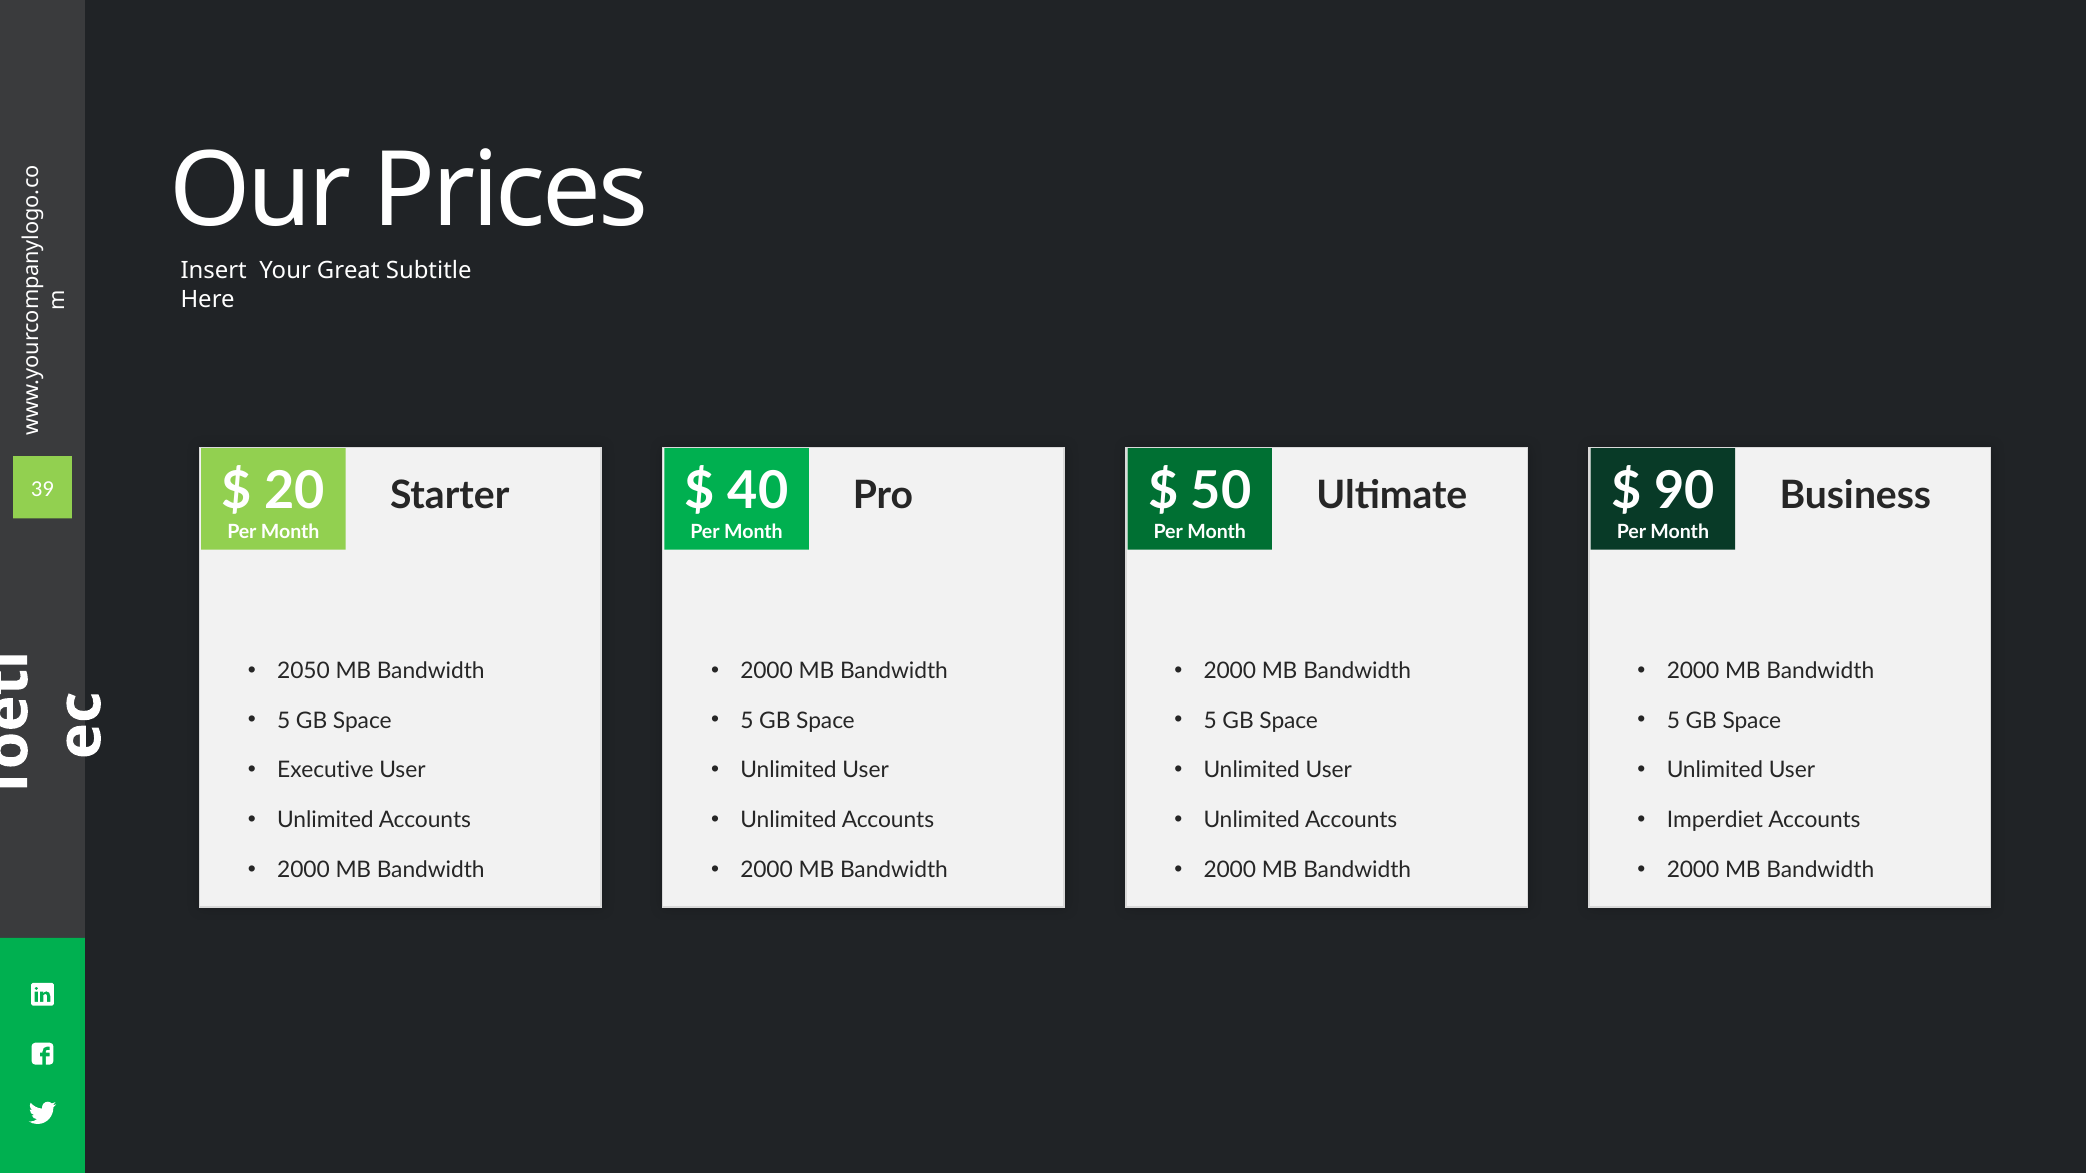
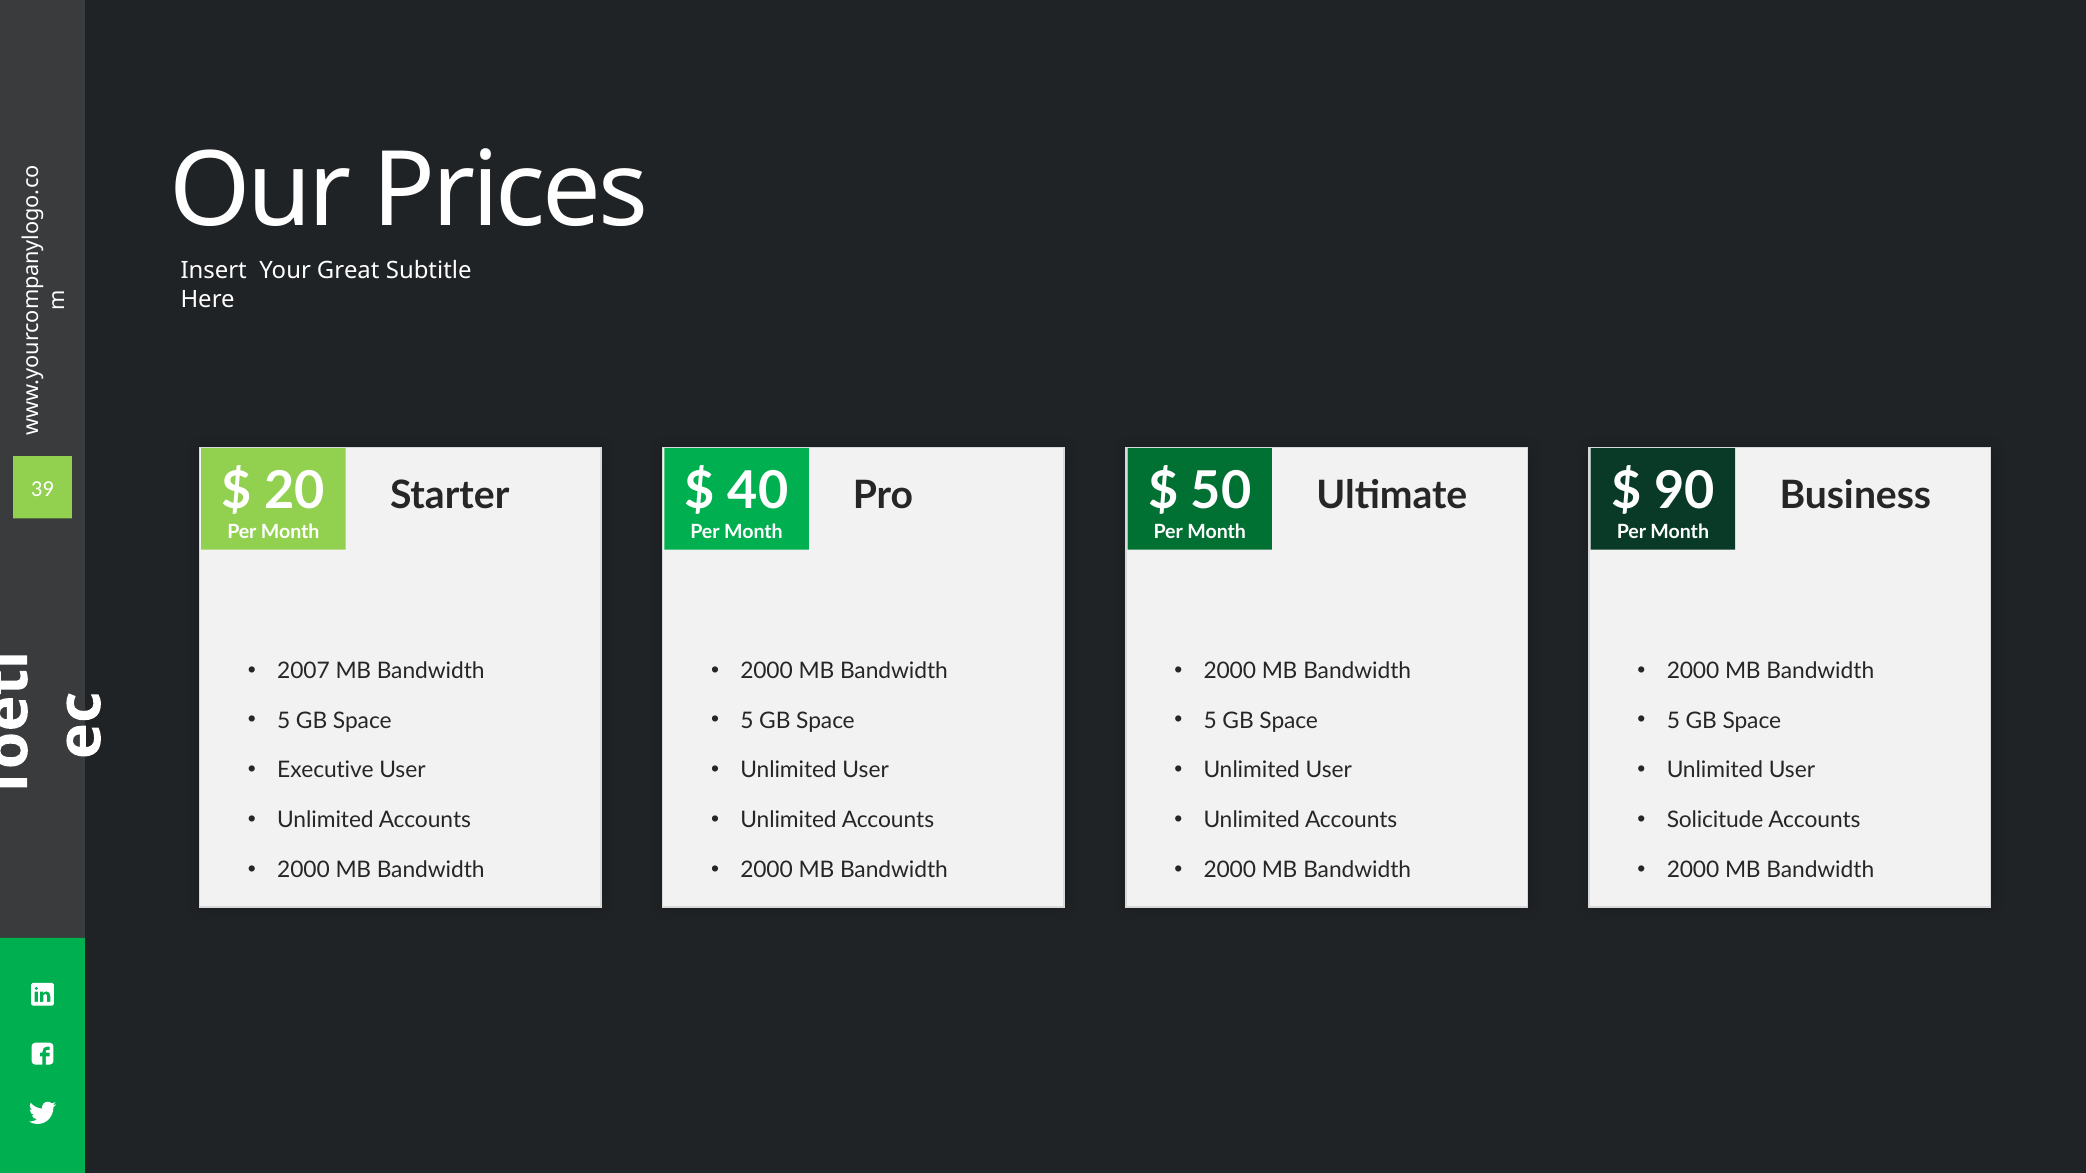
2050: 2050 -> 2007
Imperdiet: Imperdiet -> Solicitude
